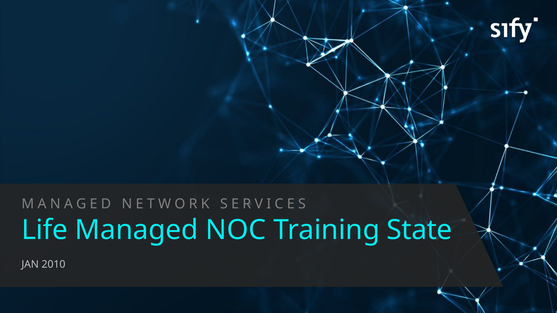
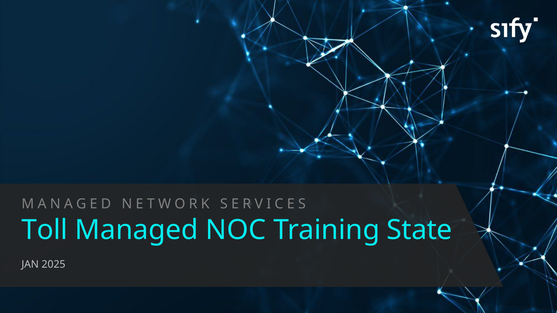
Life: Life -> Toll
2010: 2010 -> 2025
